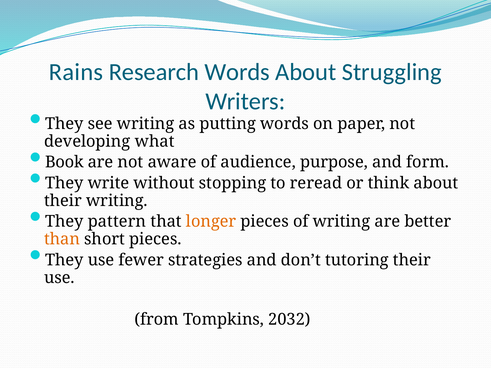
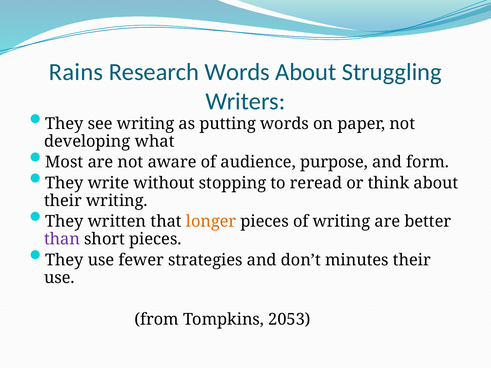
Book: Book -> Most
pattern: pattern -> written
than colour: orange -> purple
tutoring: tutoring -> minutes
2032: 2032 -> 2053
